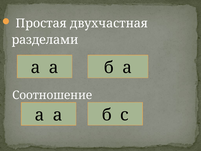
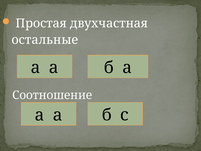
разделами: разделами -> остальные
